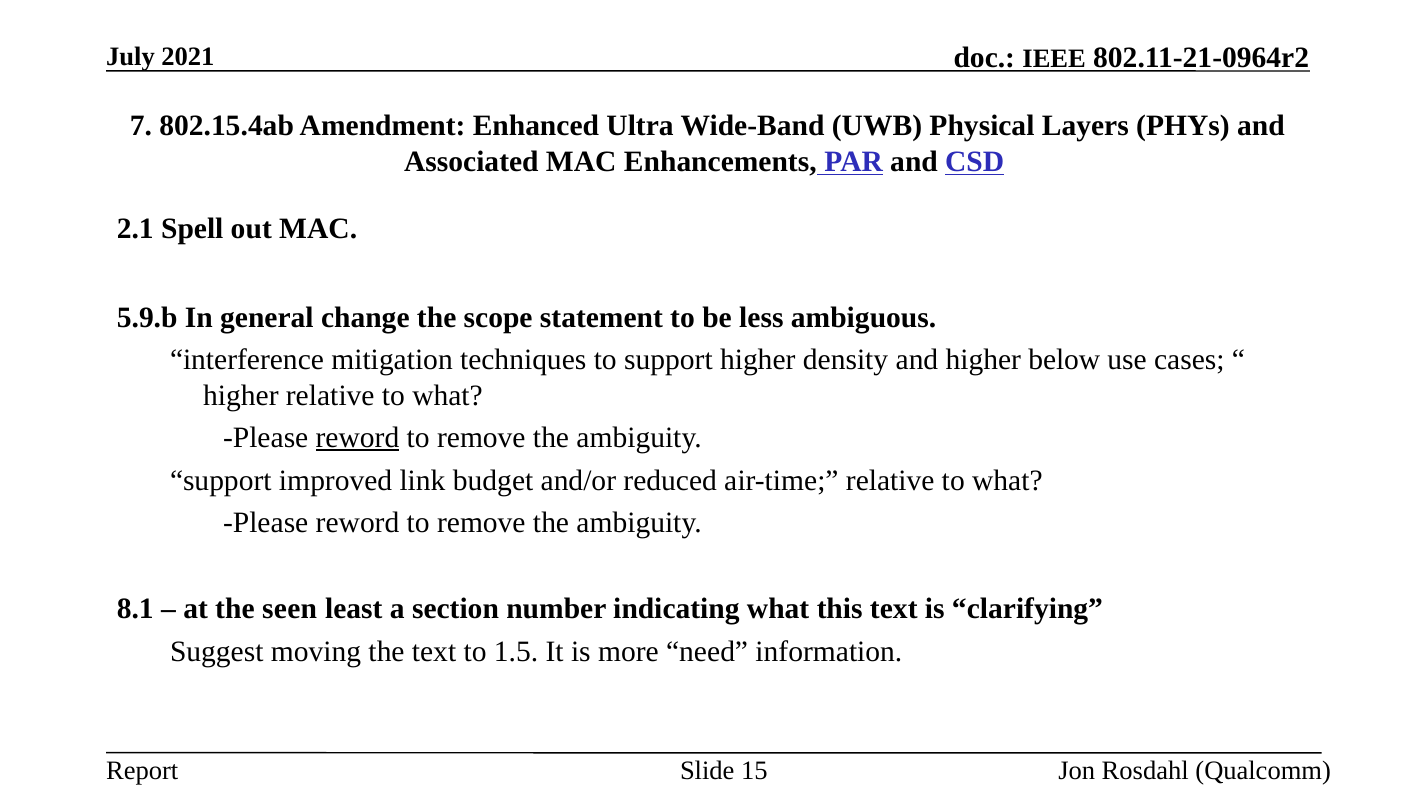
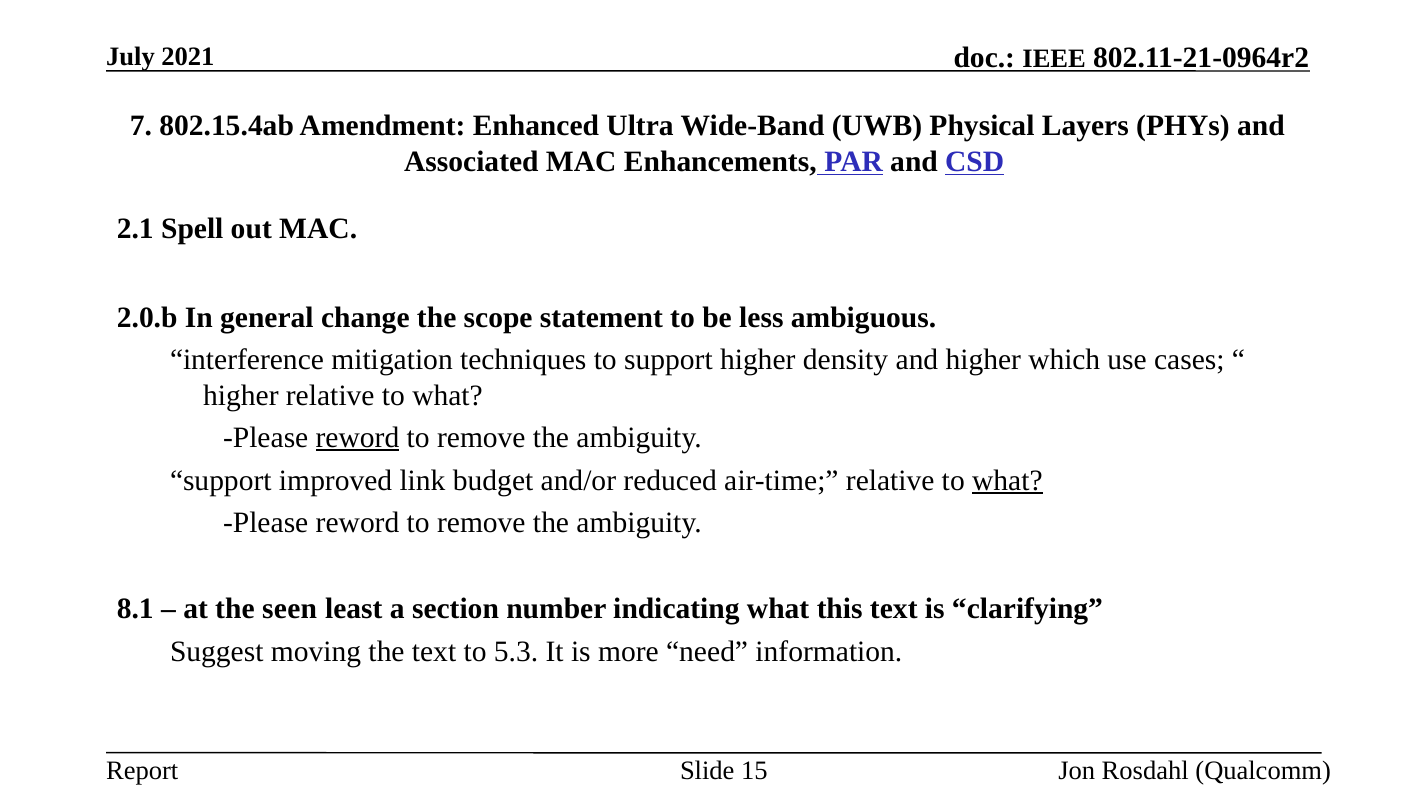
5.9.b: 5.9.b -> 2.0.b
below: below -> which
what at (1007, 480) underline: none -> present
1.5: 1.5 -> 5.3
